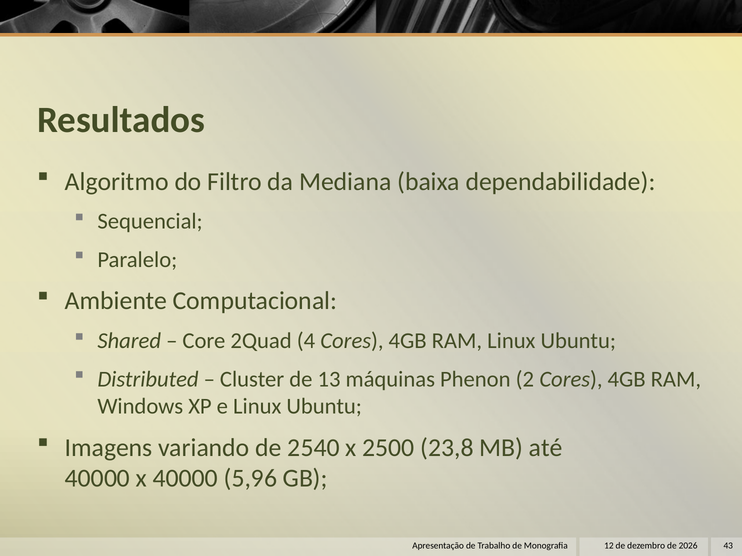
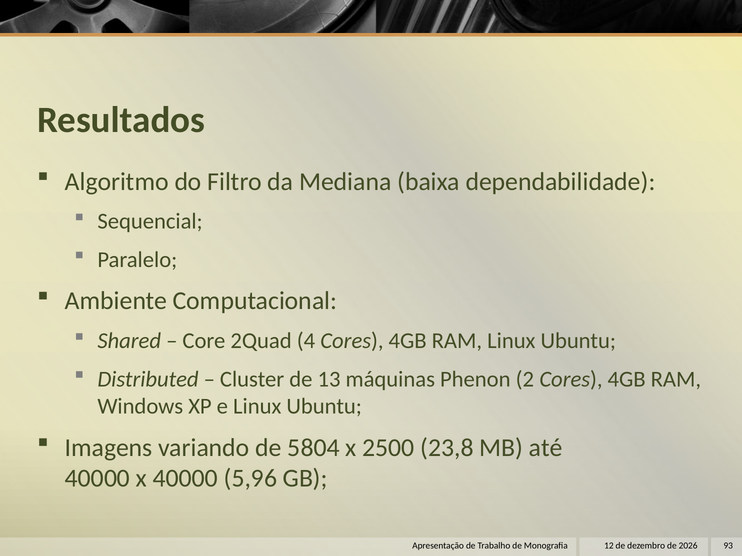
2540: 2540 -> 5804
43: 43 -> 93
